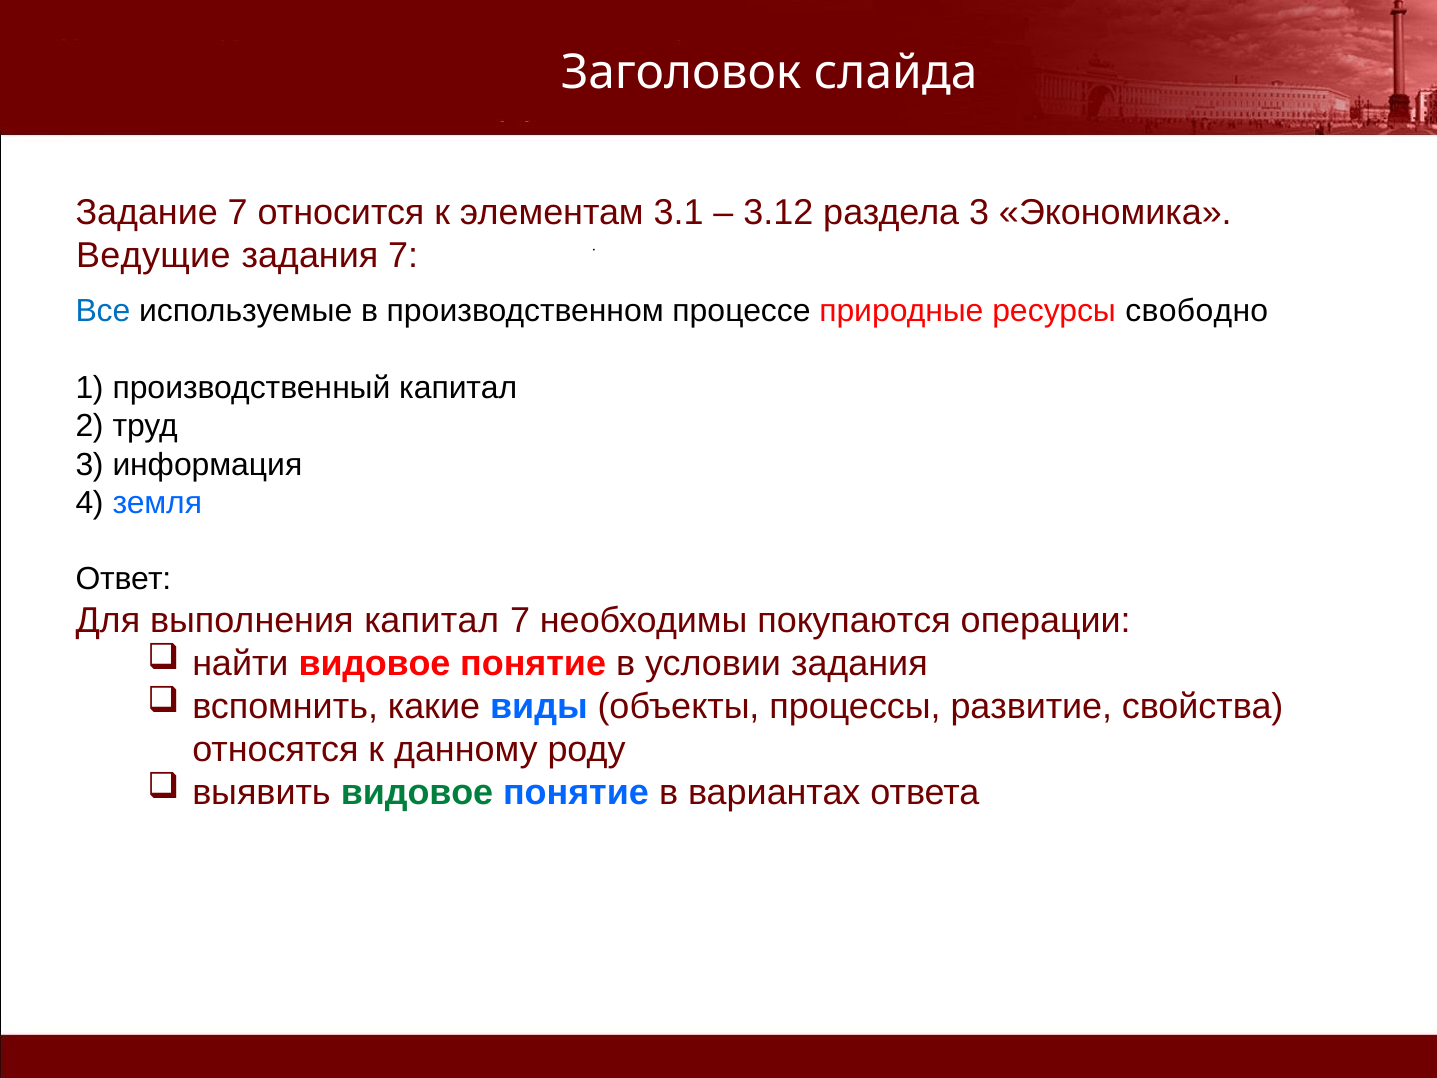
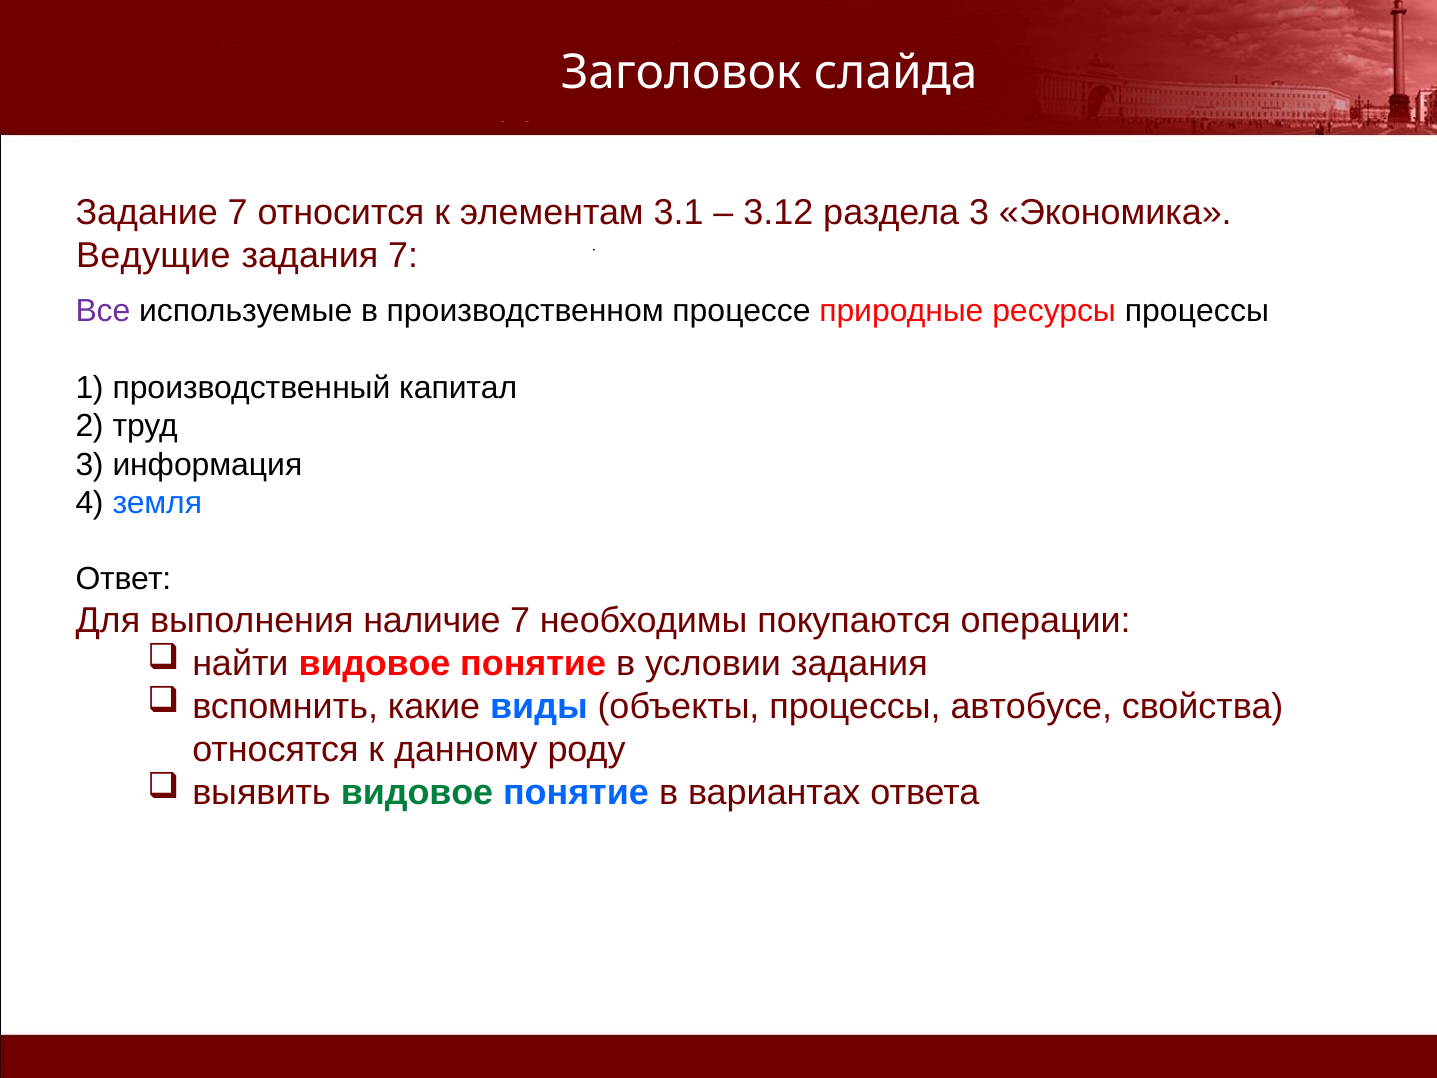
Все colour: blue -> purple
свободно at (1197, 311): свободно -> процессы
выполнения капитал: капитал -> наличие
развитие: развитие -> автобусе
